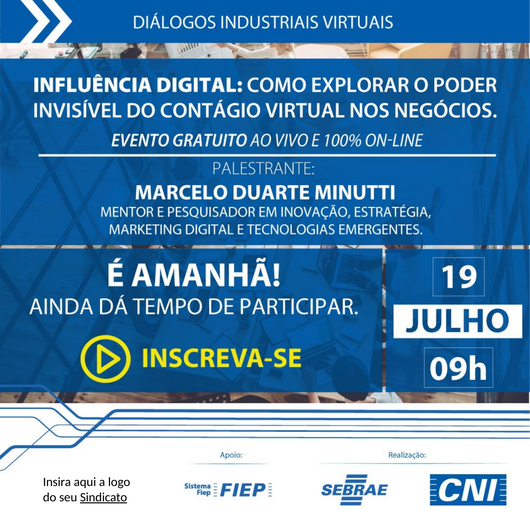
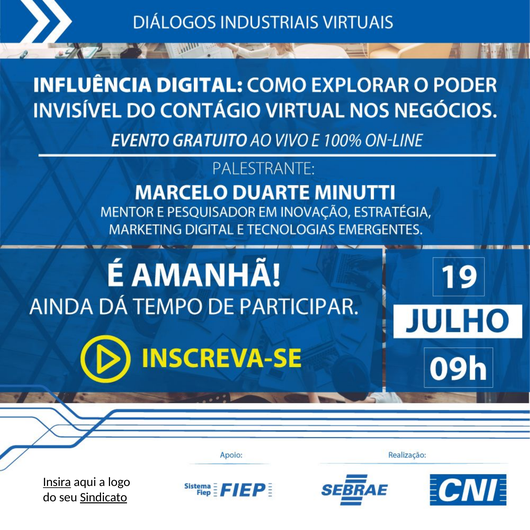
Insira underline: none -> present
